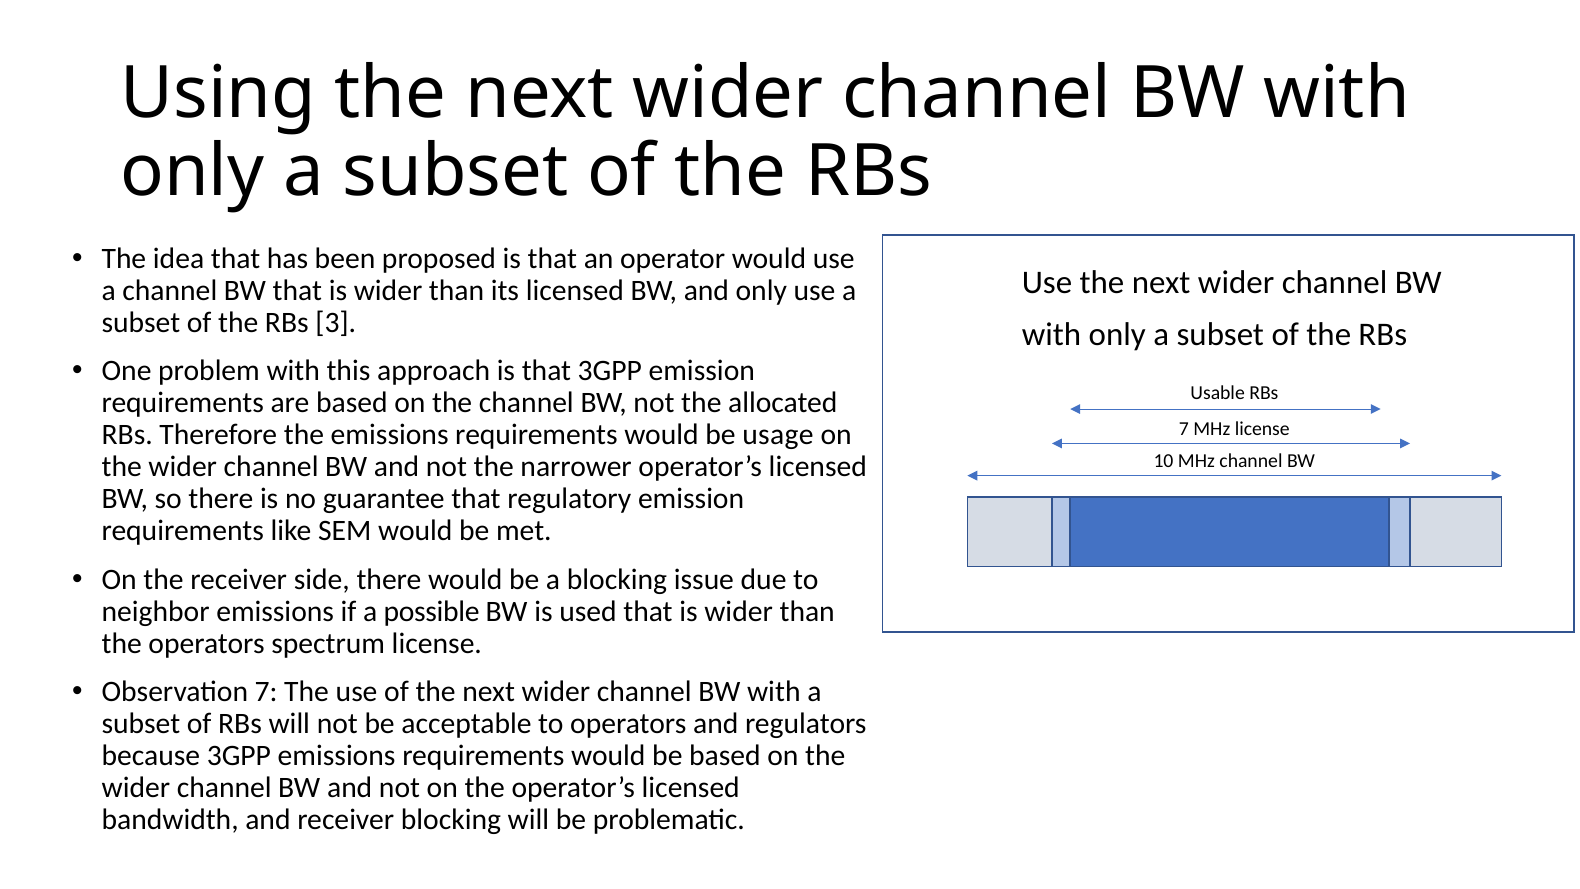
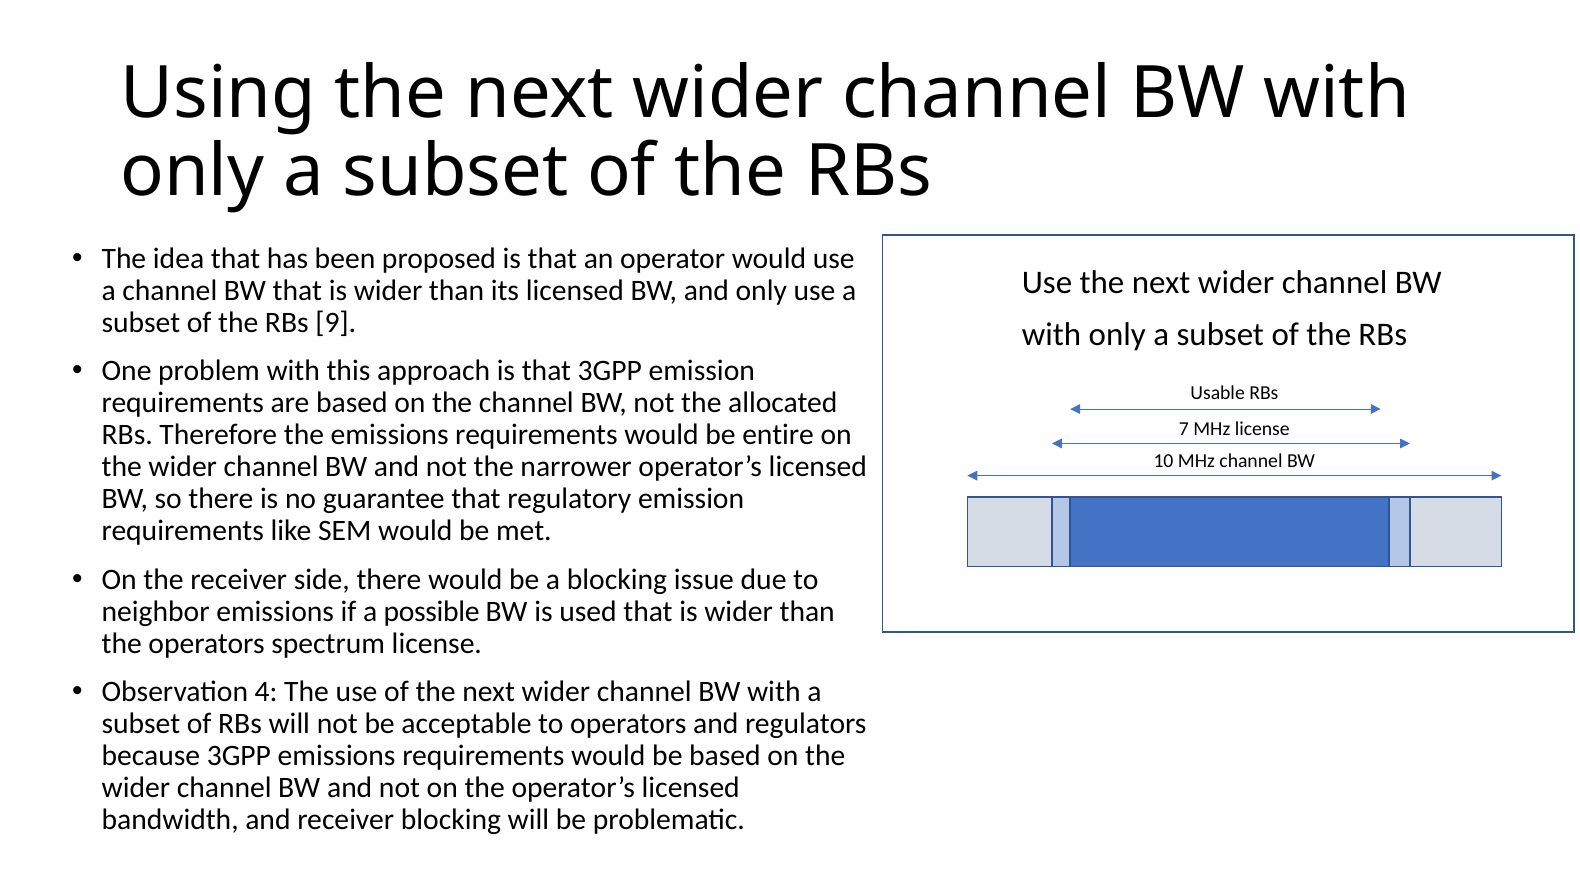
3: 3 -> 9
usage: usage -> entire
Observation 7: 7 -> 4
